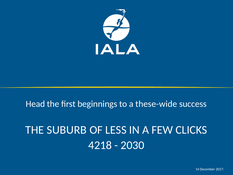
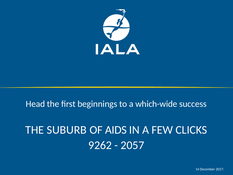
these-wide: these-wide -> which-wide
LESS: LESS -> AIDS
4218: 4218 -> 9262
2030: 2030 -> 2057
